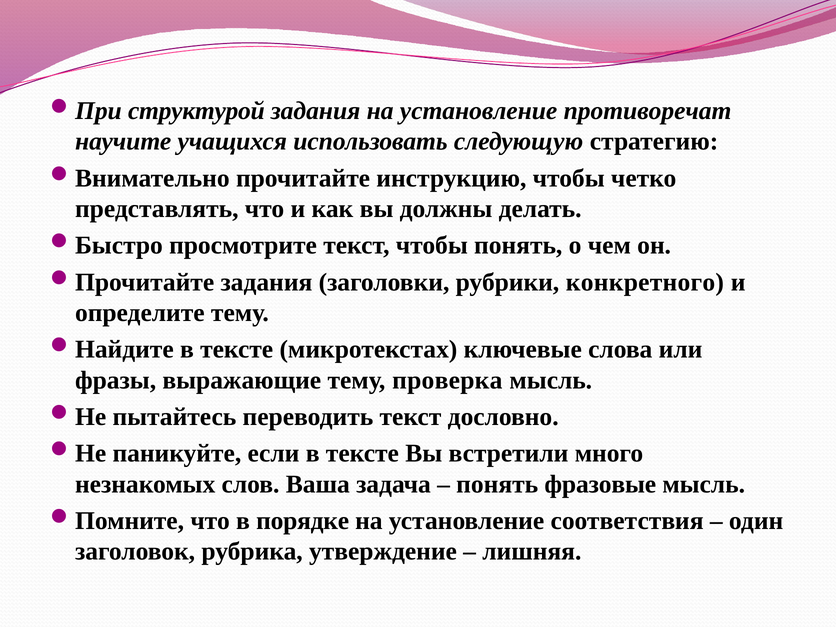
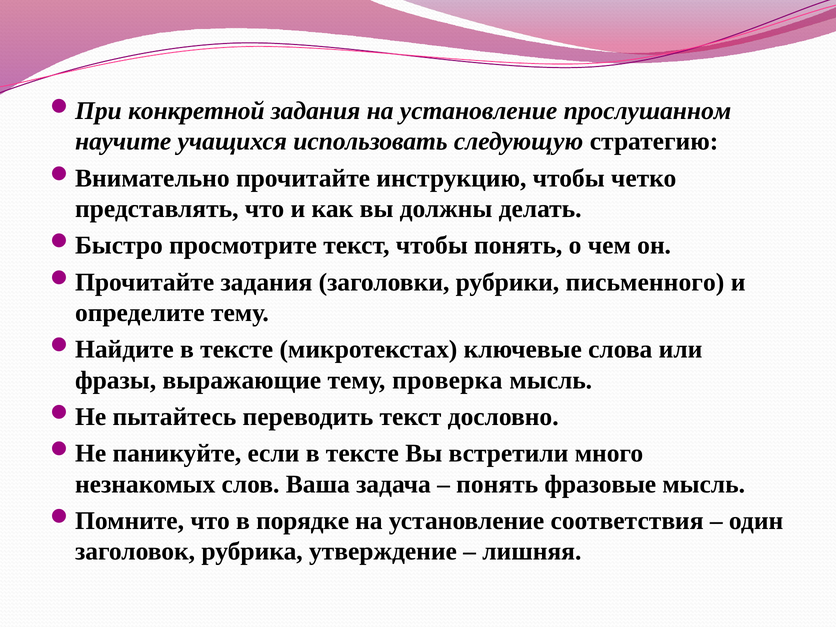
структурой: структурой -> конкретной
противоречат: противоречат -> прослушанном
конкретного: конкретного -> письменного
